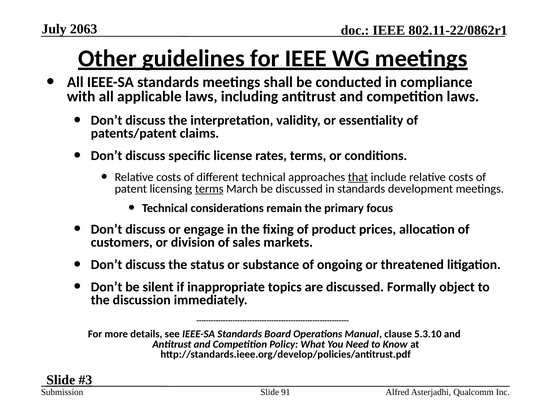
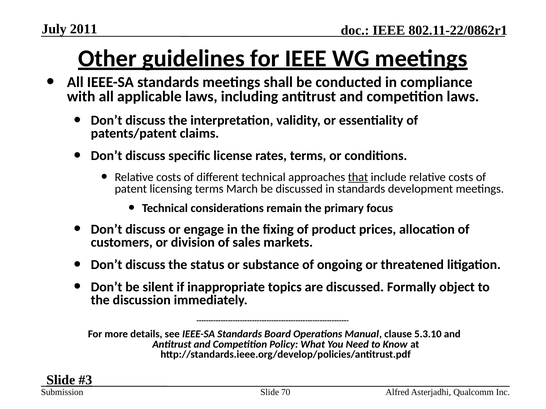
2063: 2063 -> 2011
terms at (209, 189) underline: present -> none
91: 91 -> 70
